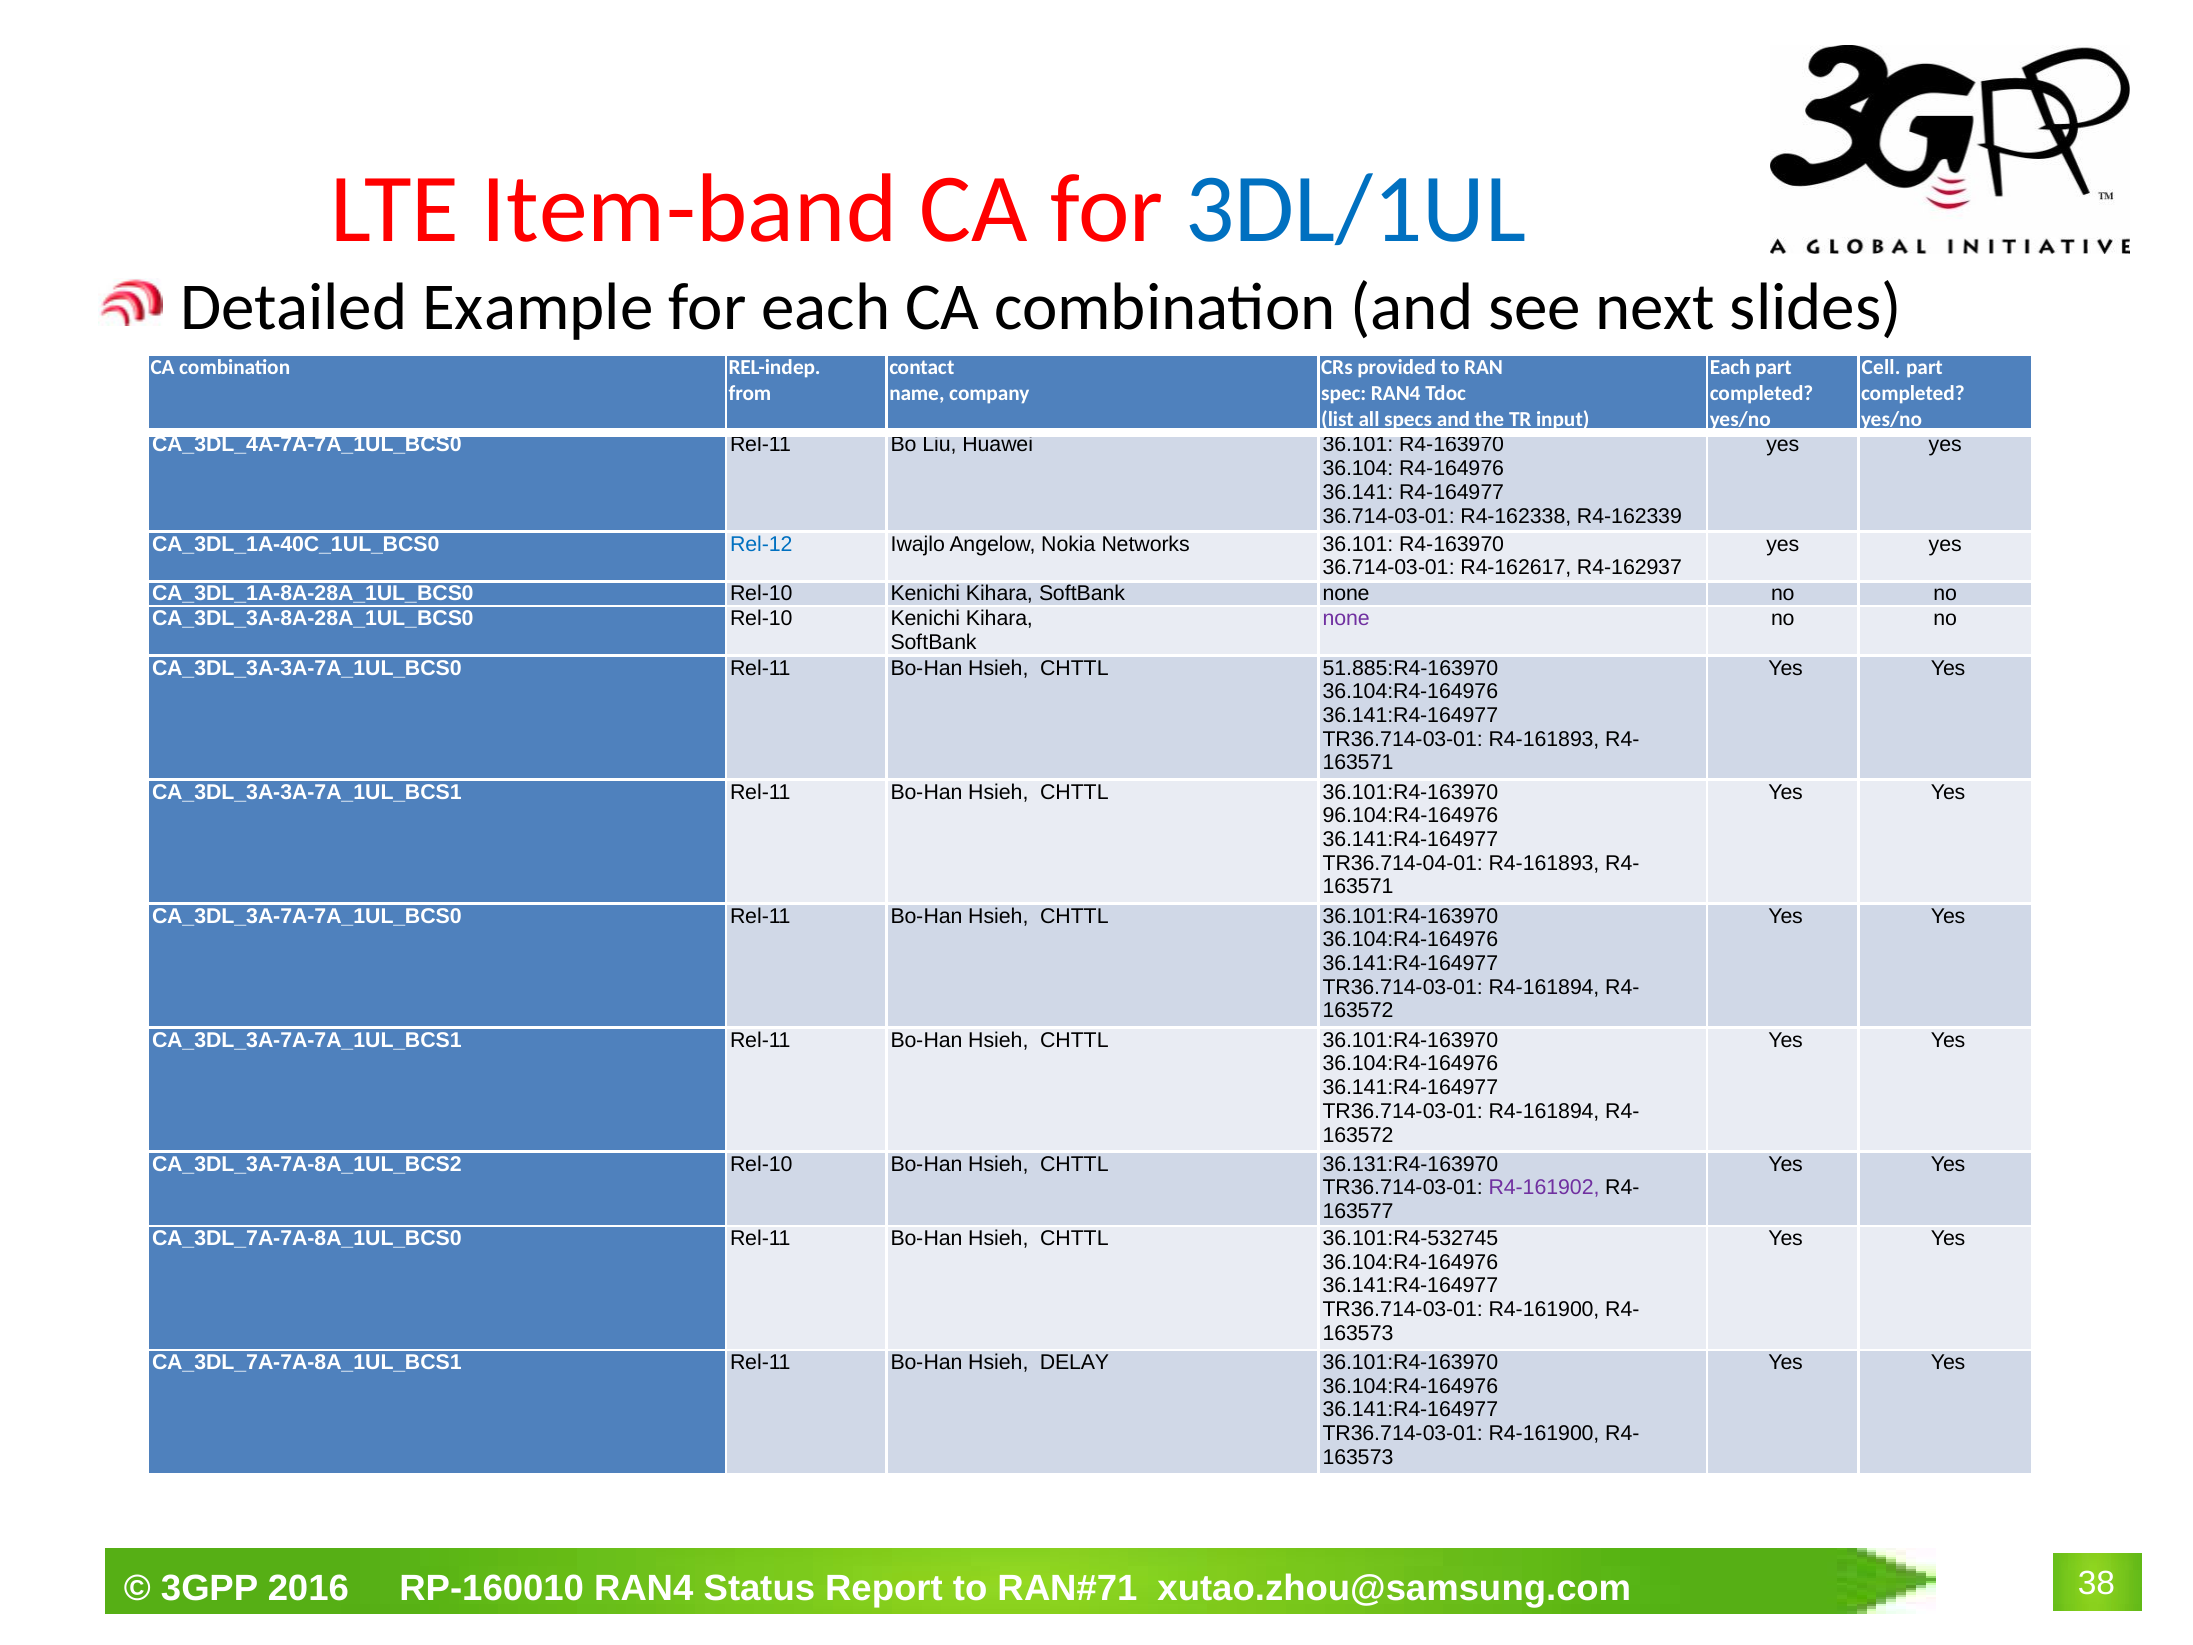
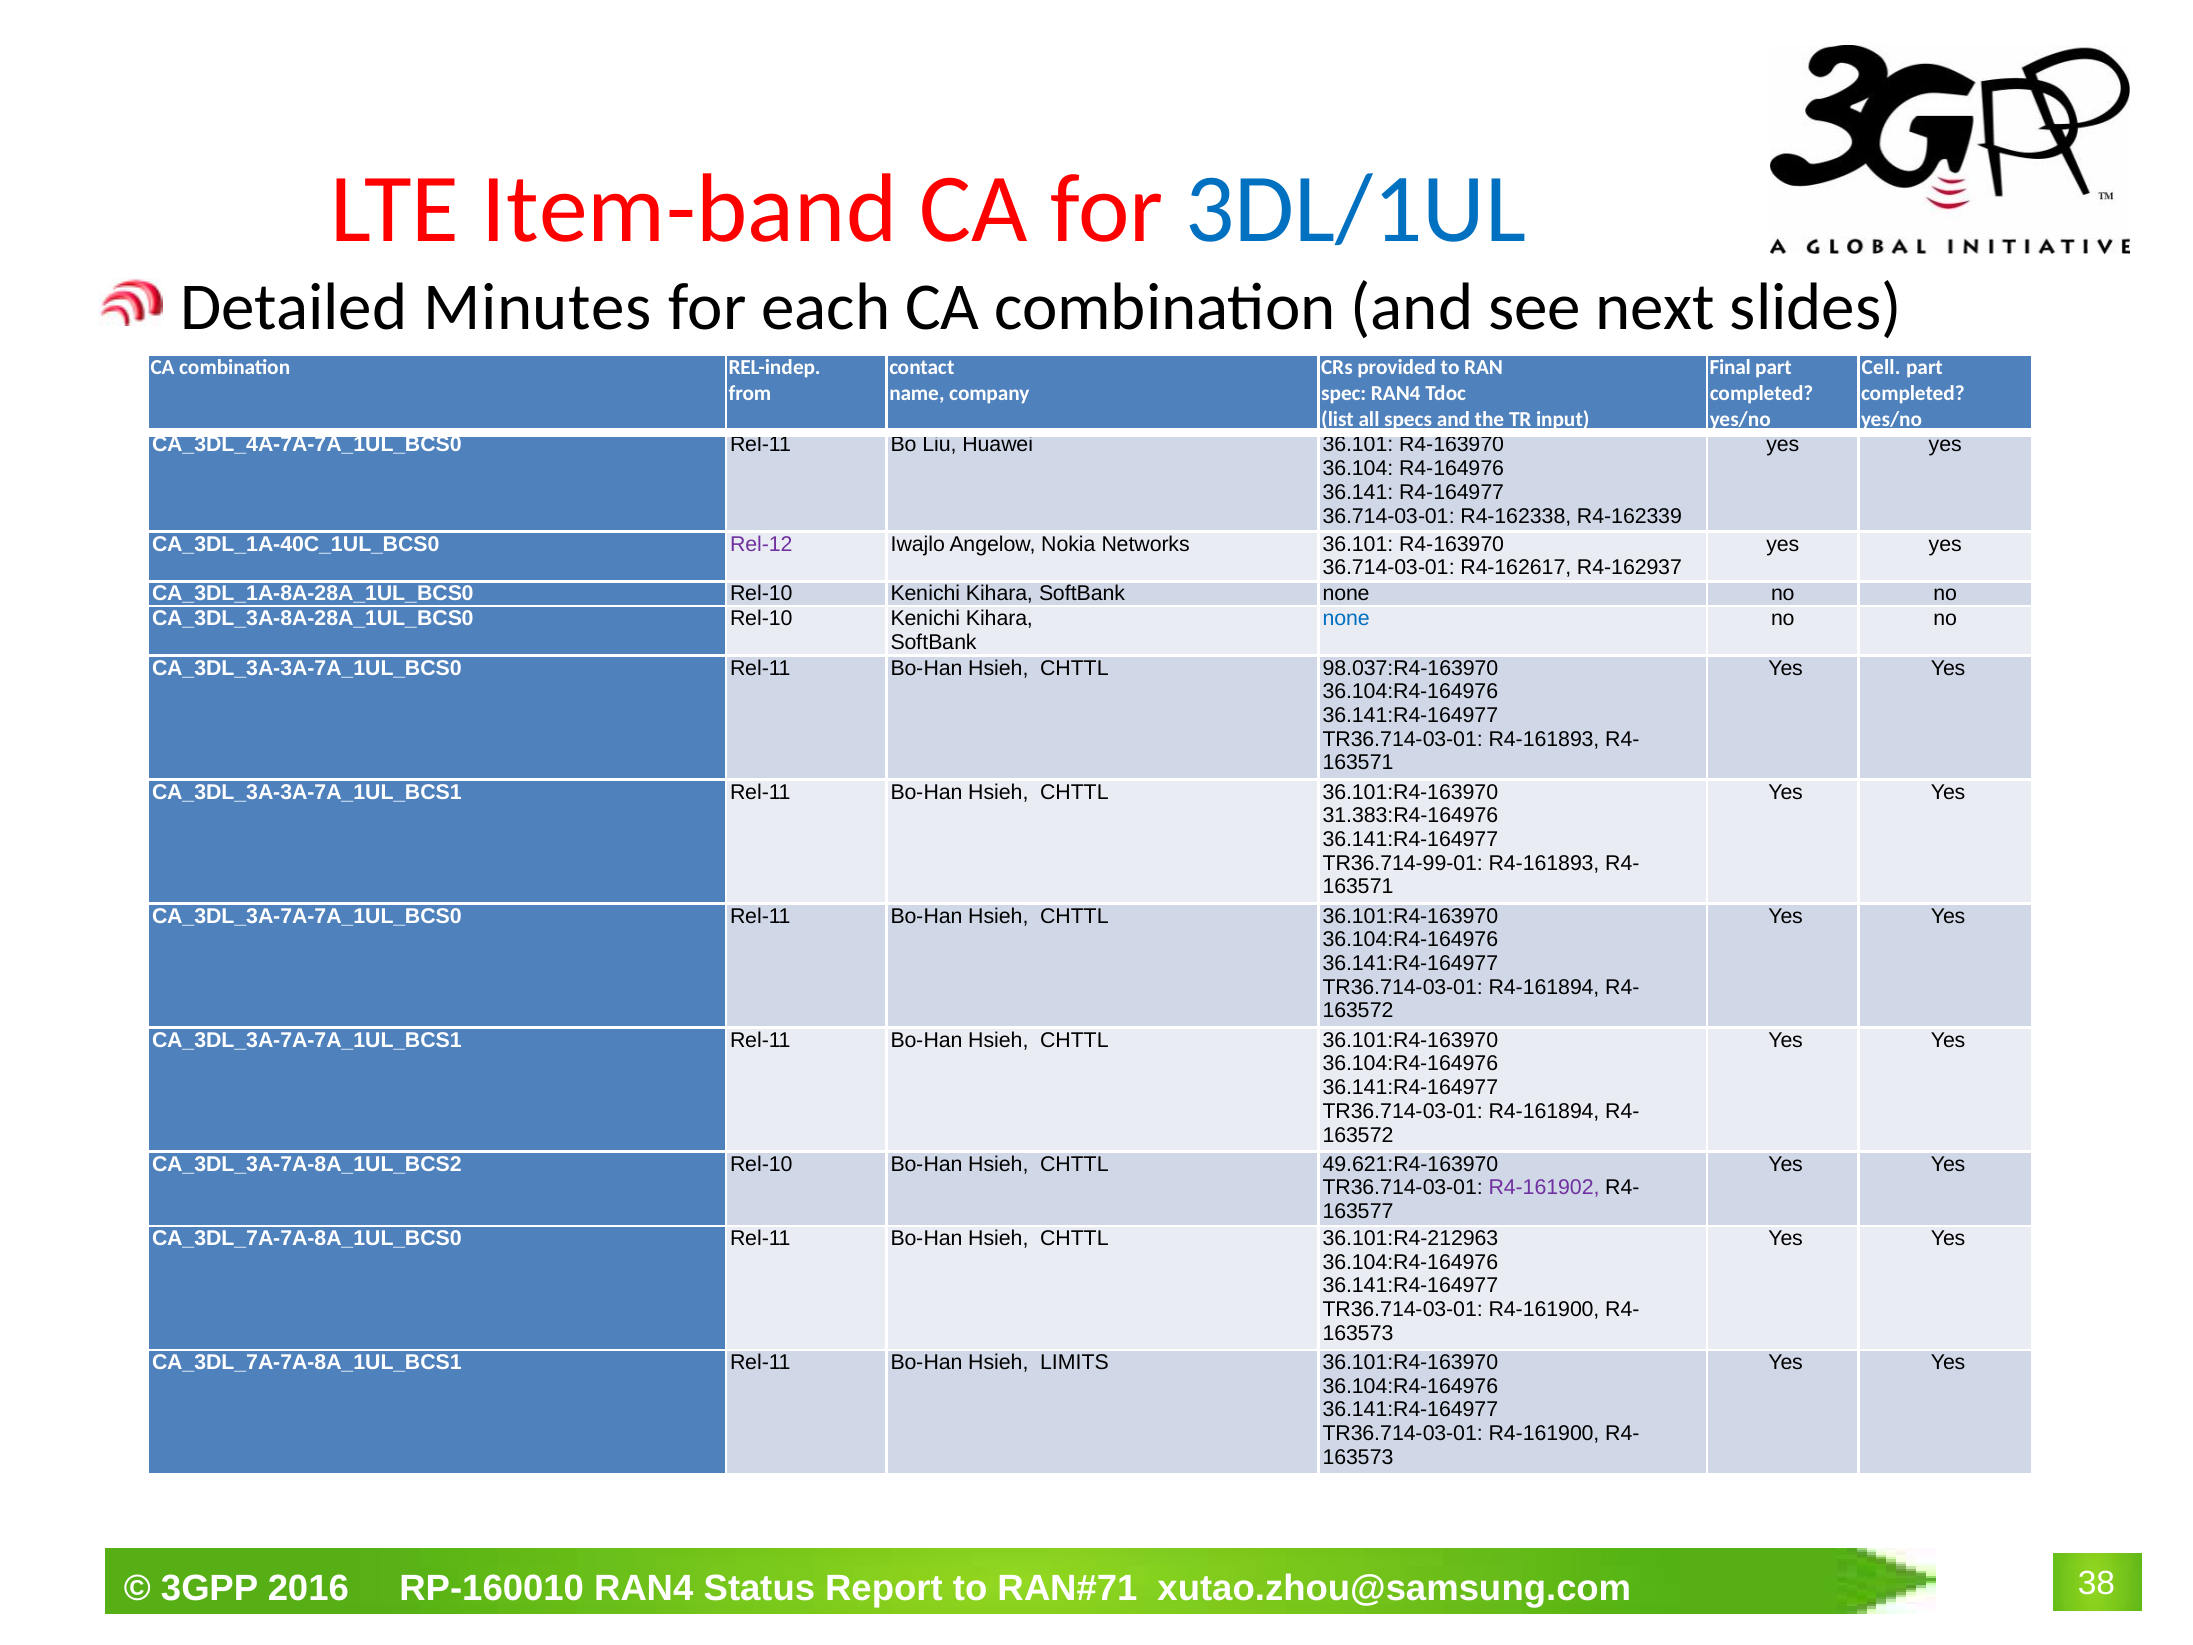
Example: Example -> Minutes
Each at (1730, 367): Each -> Final
Rel-12 colour: blue -> purple
none at (1346, 618) colour: purple -> blue
51.885:R4-163970: 51.885:R4-163970 -> 98.037:R4-163970
96.104:R4-164976: 96.104:R4-164976 -> 31.383:R4-164976
TR36.714-04-01: TR36.714-04-01 -> TR36.714-99-01
36.131:R4-163970: 36.131:R4-163970 -> 49.621:R4-163970
36.101:R4-532745: 36.101:R4-532745 -> 36.101:R4-212963
DELAY: DELAY -> LIMITS
